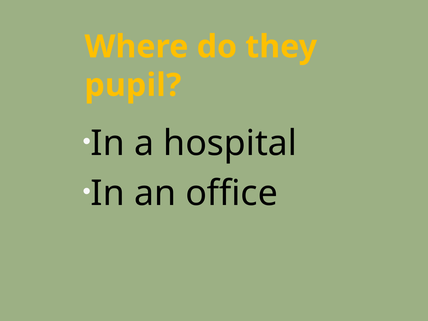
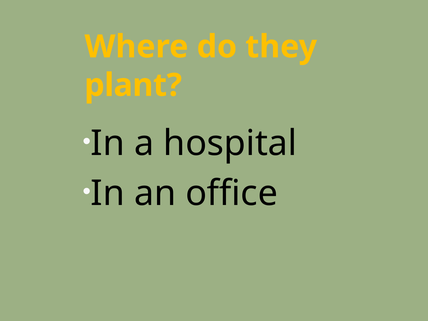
pupil: pupil -> plant
